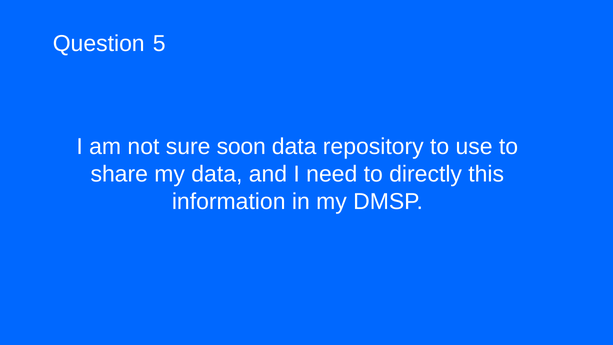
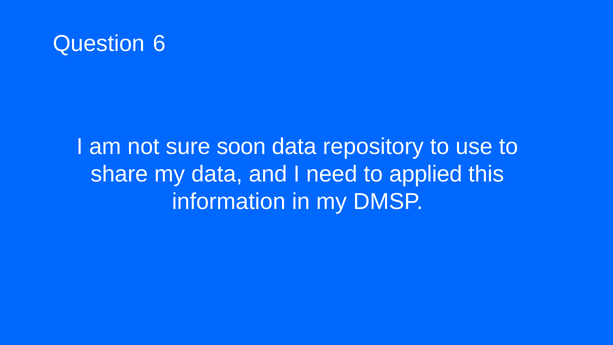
5: 5 -> 6
directly: directly -> applied
